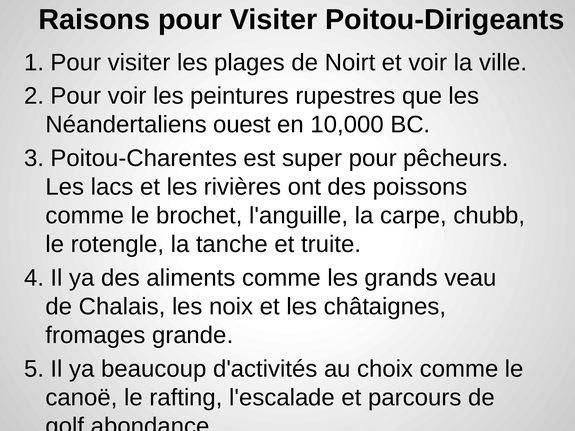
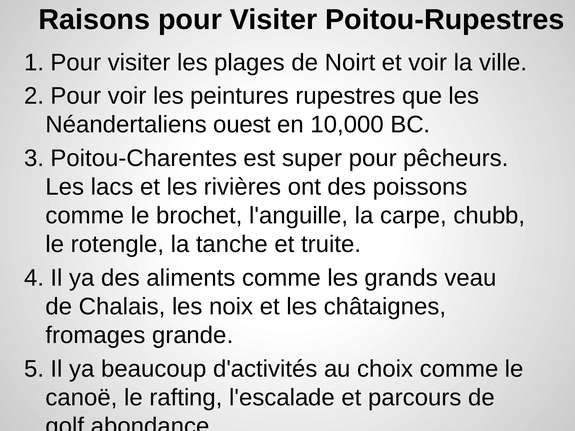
Poitou-Dirigeants: Poitou-Dirigeants -> Poitou-Rupestres
